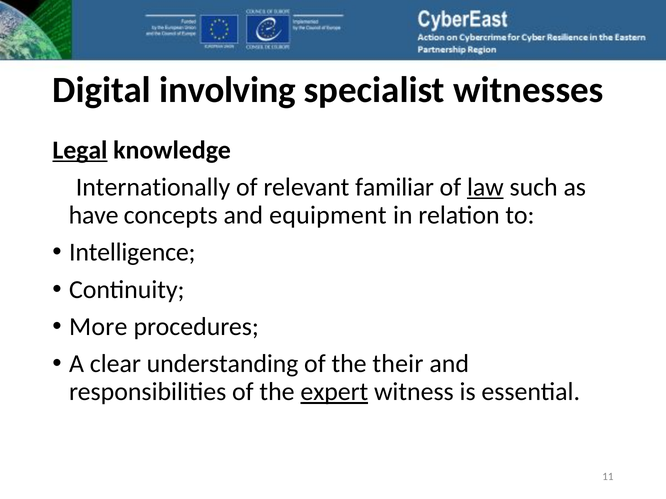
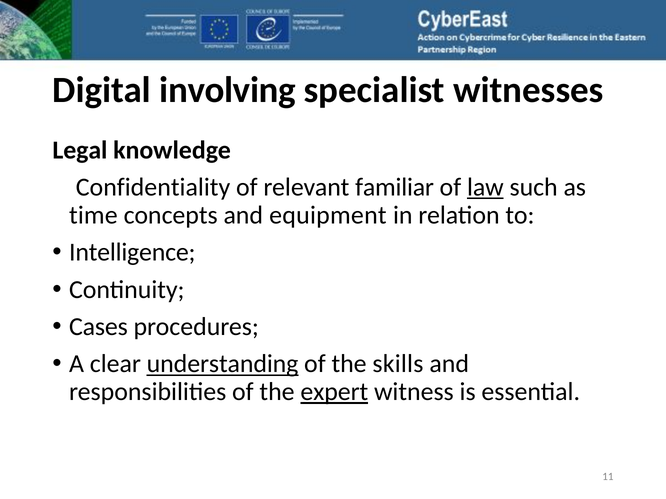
Legal underline: present -> none
Internationally: Internationally -> Confidentiality
have: have -> time
More: More -> Cases
understanding underline: none -> present
their: their -> skills
